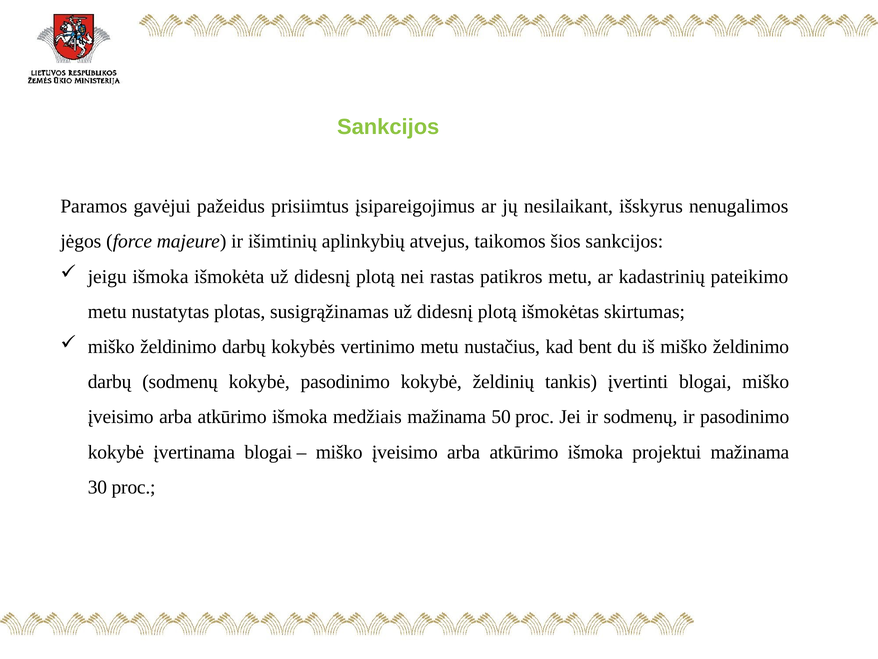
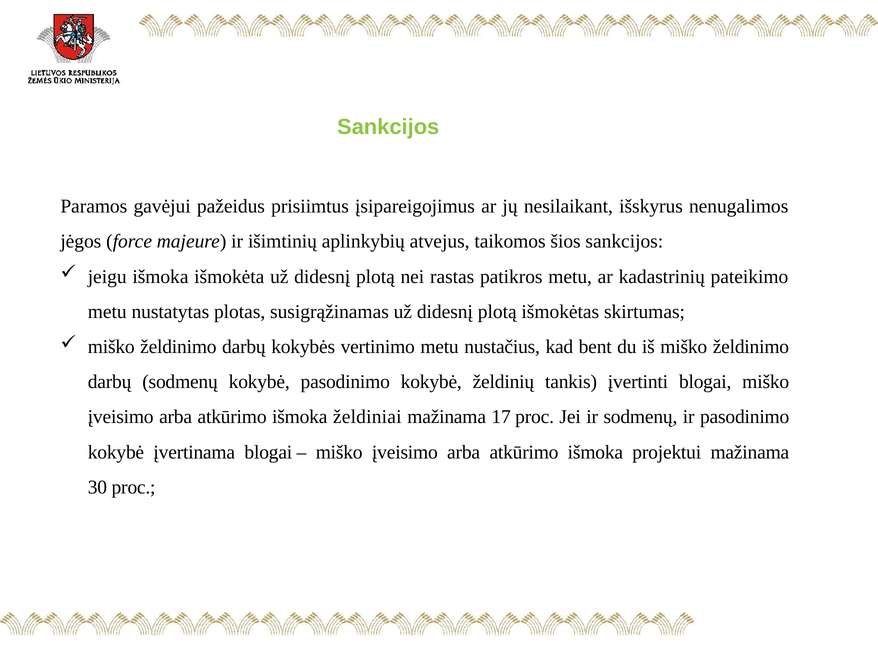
medžiais: medžiais -> želdiniai
50: 50 -> 17
